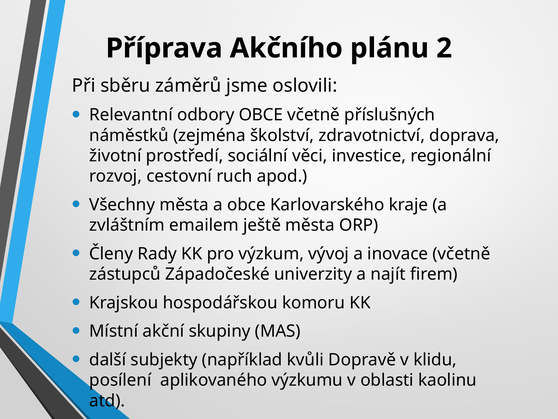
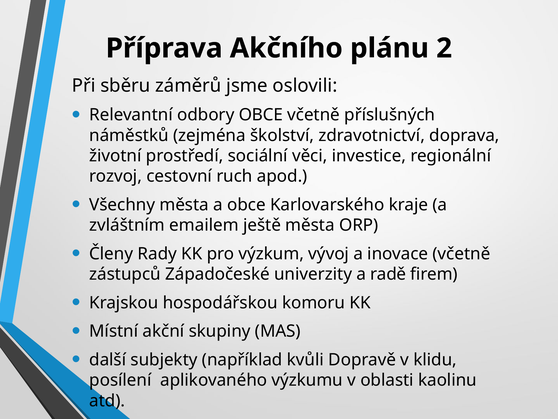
najít: najít -> radě
